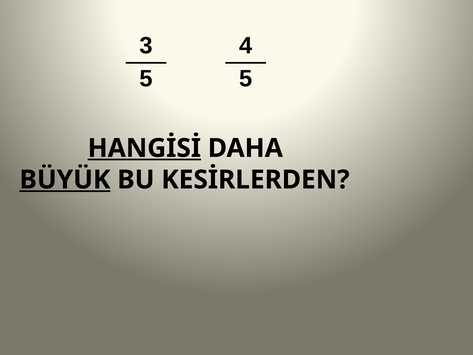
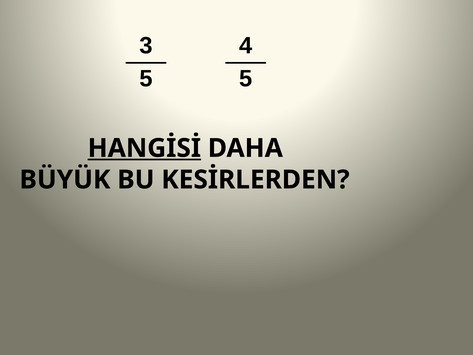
BÜYÜK underline: present -> none
